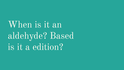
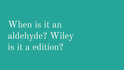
Based: Based -> Wiley
